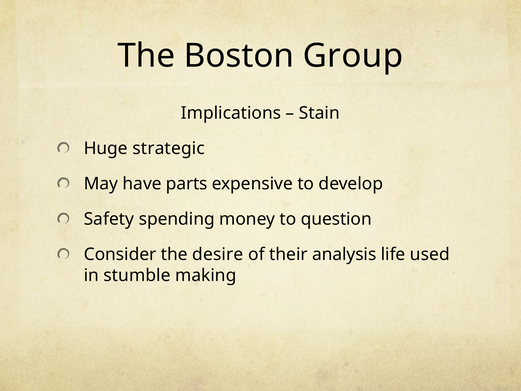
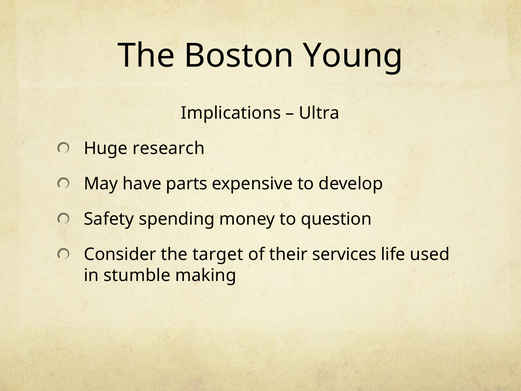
Group: Group -> Young
Stain: Stain -> Ultra
strategic: strategic -> research
desire: desire -> target
analysis: analysis -> services
